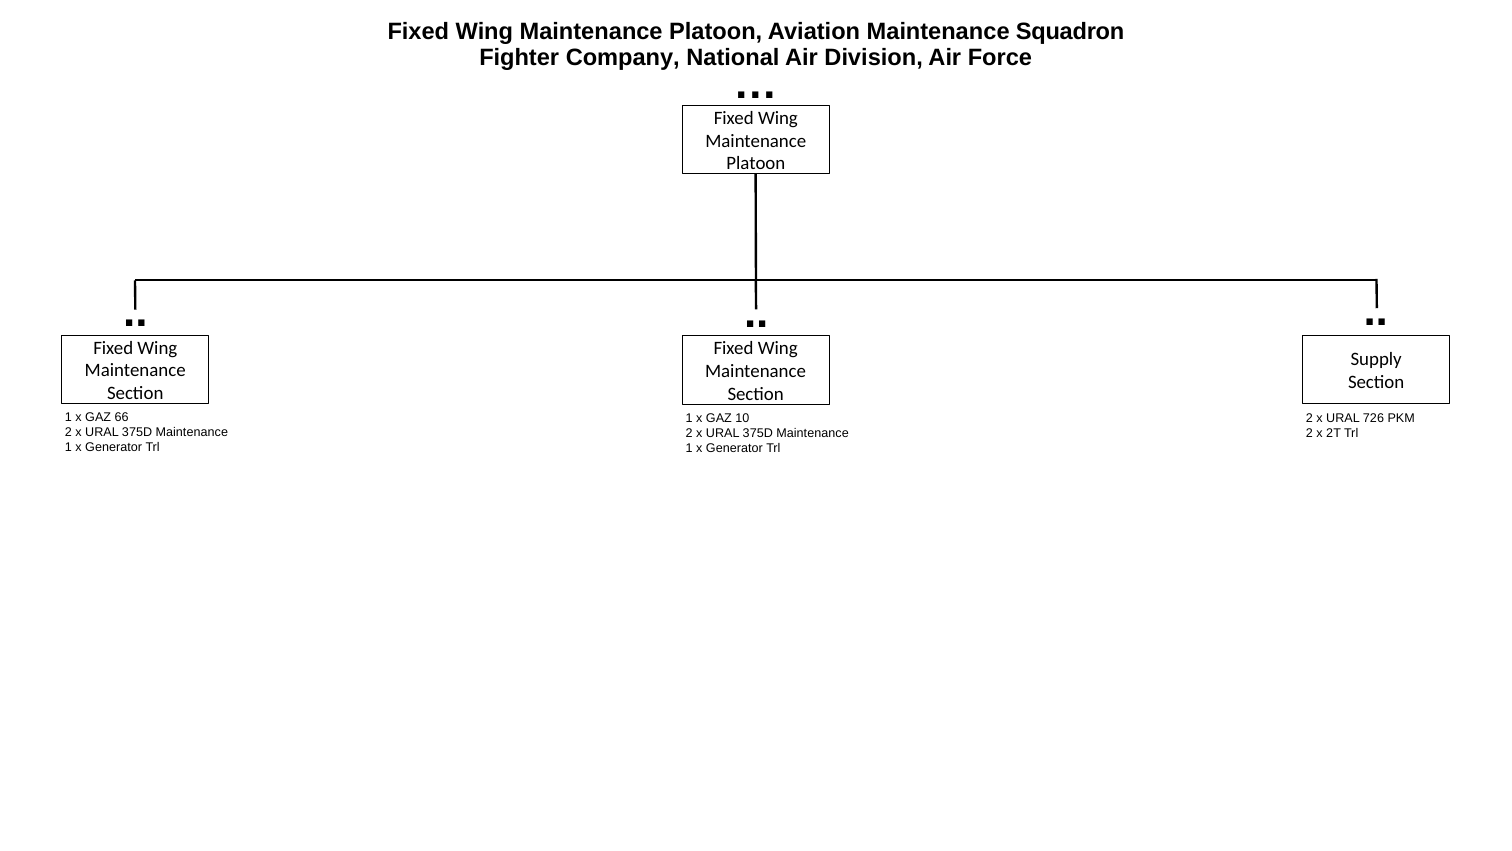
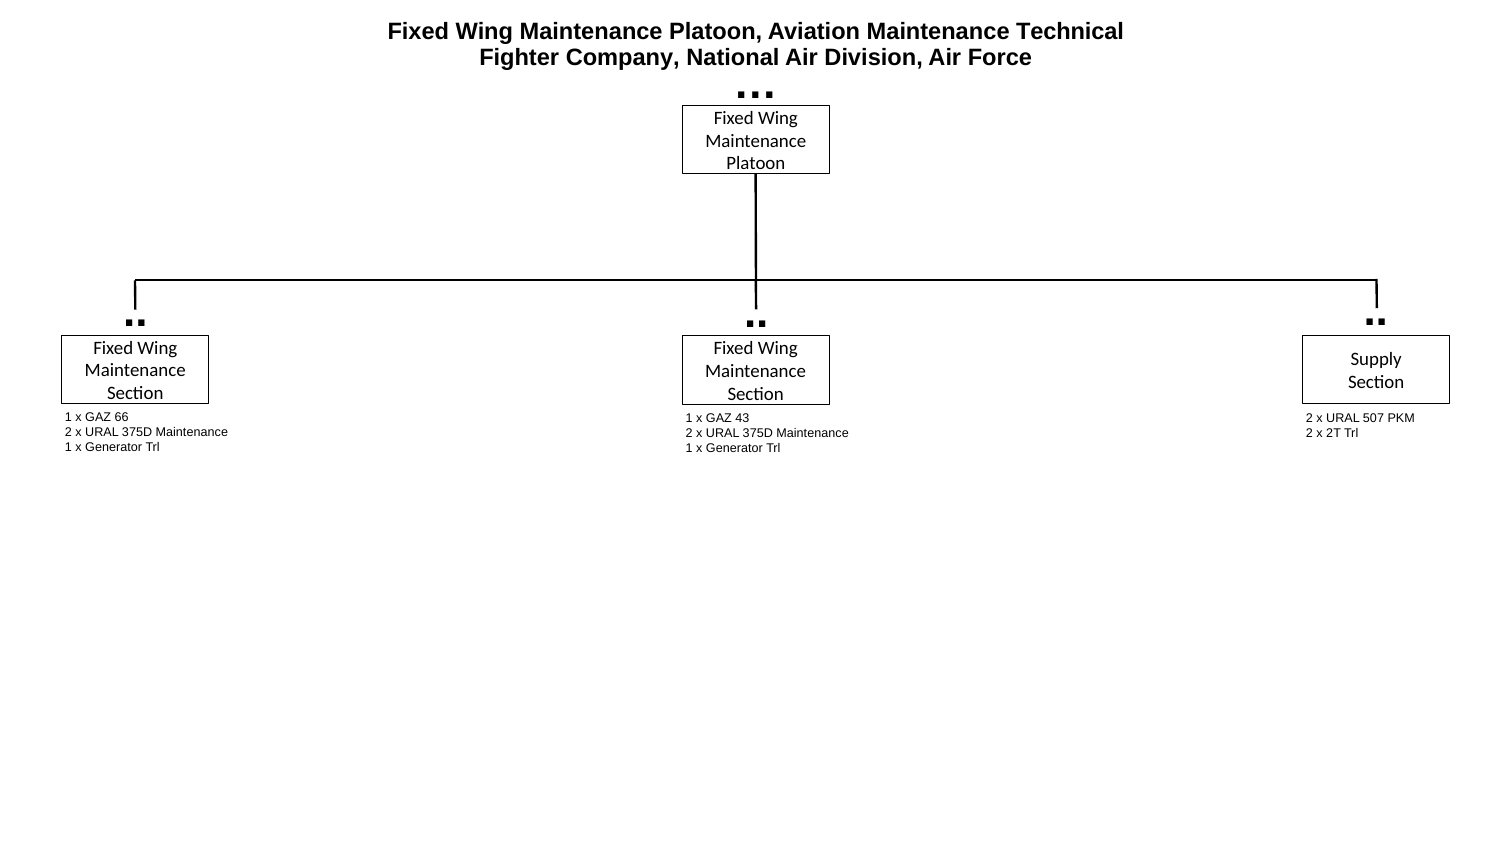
Squadron: Squadron -> Technical
10: 10 -> 43
726: 726 -> 507
